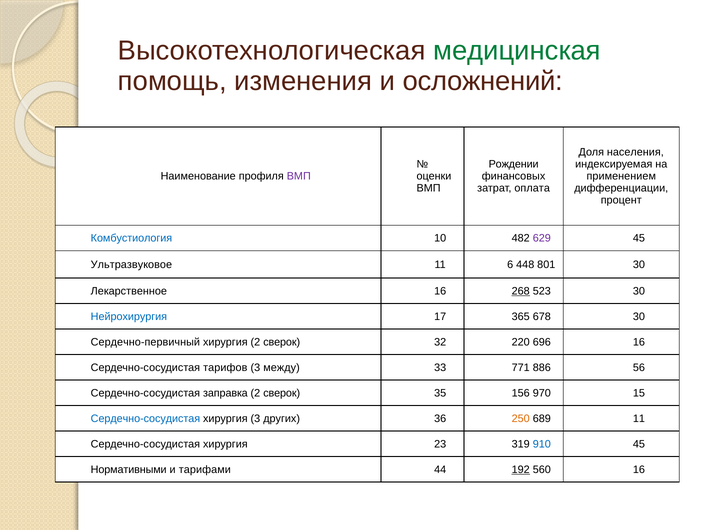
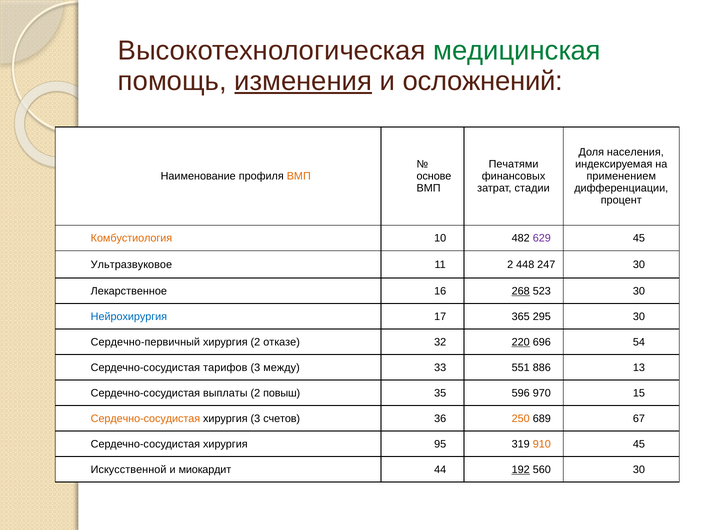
изменения underline: none -> present
Рождении: Рождении -> Печатями
ВМП at (299, 176) colour: purple -> orange
оценки: оценки -> основе
оплата: оплата -> стадии
Комбустиология colour: blue -> orange
11 6: 6 -> 2
801: 801 -> 247
678: 678 -> 295
хирургия 2 сверок: сверок -> отказе
220 underline: none -> present
696 16: 16 -> 54
771: 771 -> 551
56: 56 -> 13
заправка: заправка -> выплаты
сверок at (282, 393): сверок -> повыш
156: 156 -> 596
Сердечно-сосудистая at (145, 419) colour: blue -> orange
других: других -> счетов
689 11: 11 -> 67
23: 23 -> 95
910 colour: blue -> orange
Нормативными: Нормативными -> Искусственной
тарифами: тарифами -> миокардит
560 16: 16 -> 30
